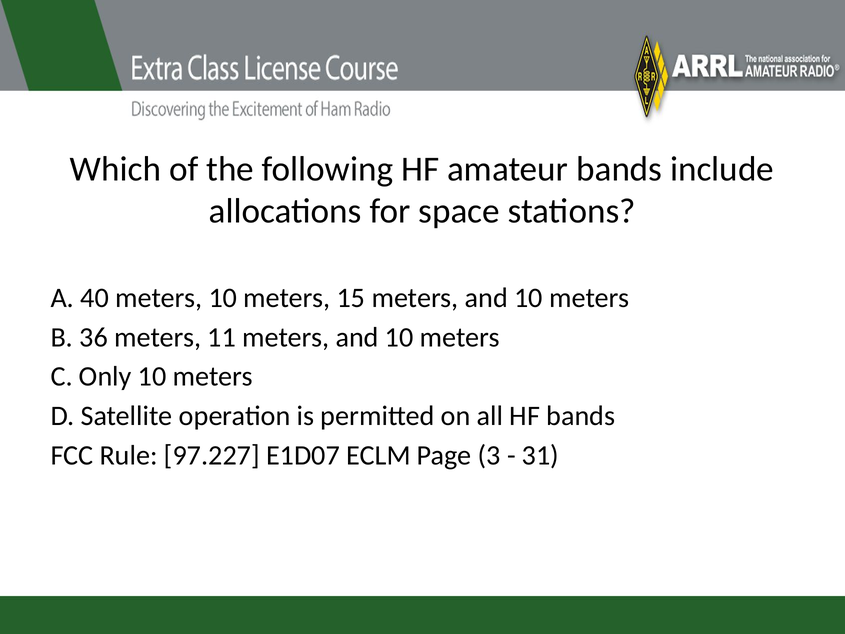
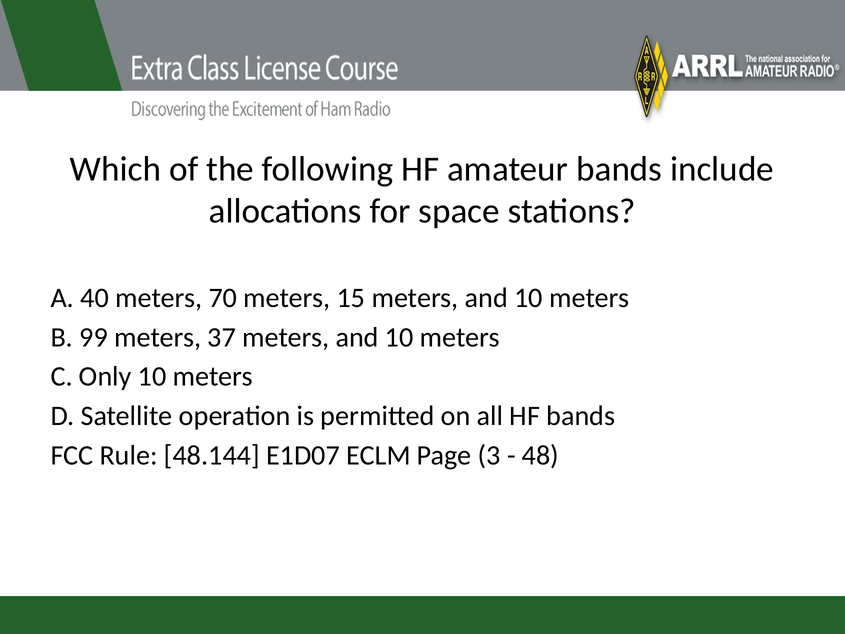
meters 10: 10 -> 70
36: 36 -> 99
11: 11 -> 37
97.227: 97.227 -> 48.144
31: 31 -> 48
